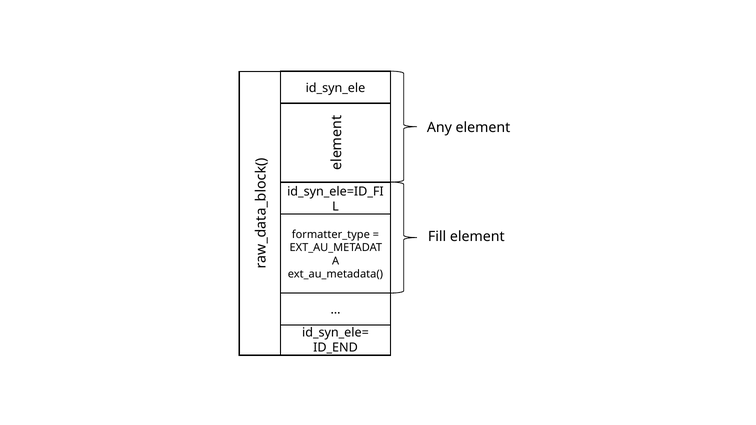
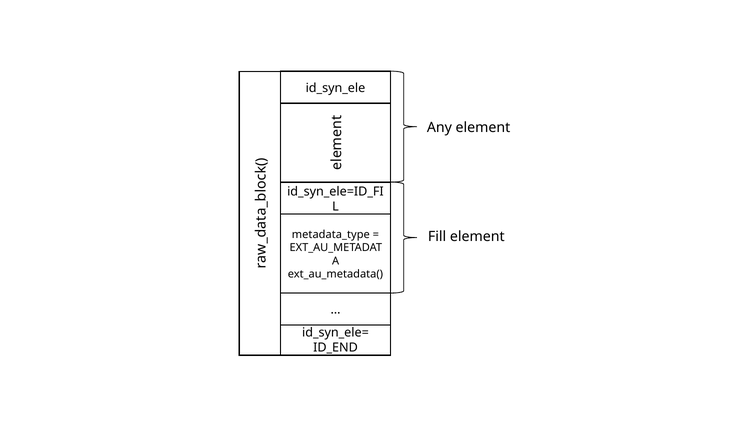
formatter_type: formatter_type -> metadata_type
